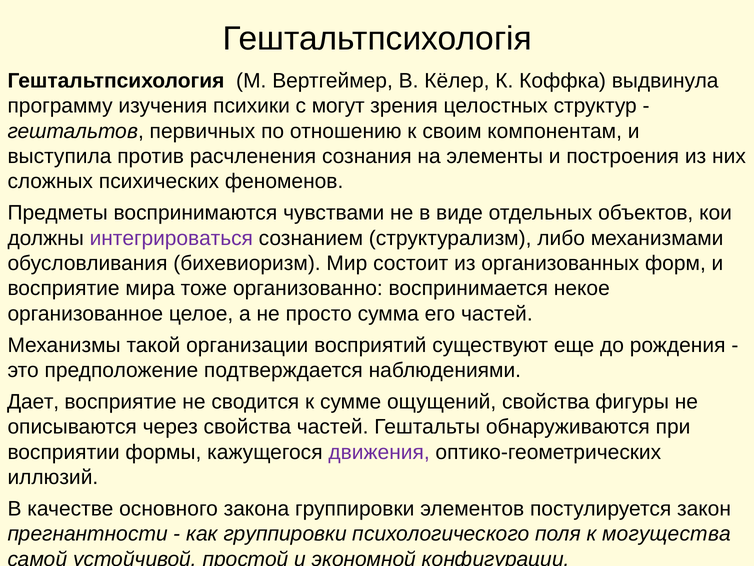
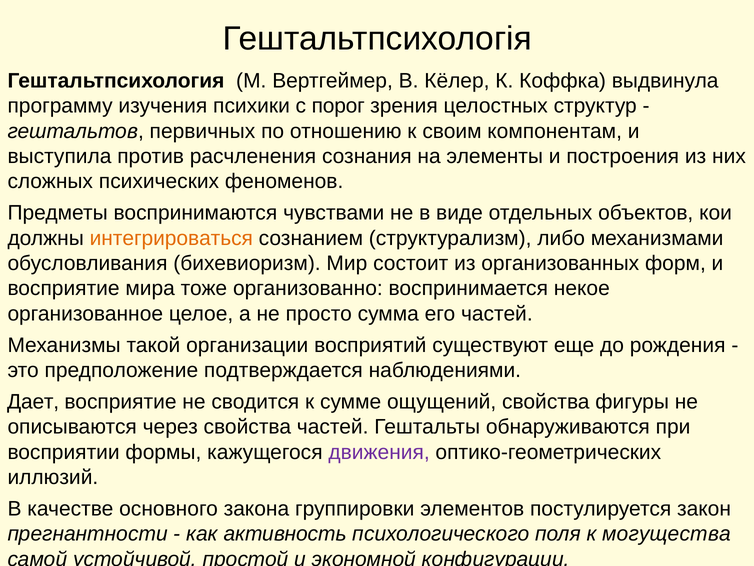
могут: могут -> порог
интегрироваться colour: purple -> orange
как группировки: группировки -> активность
